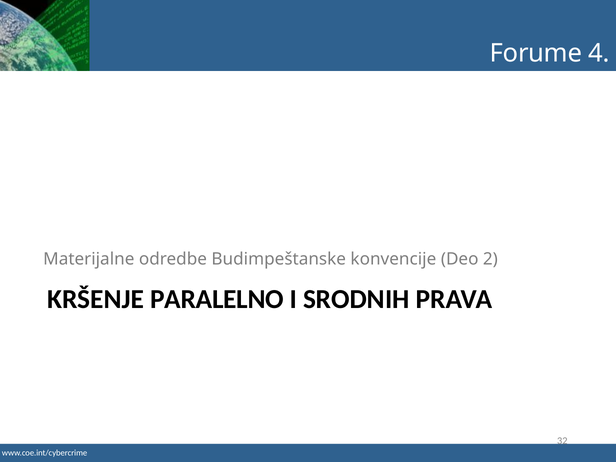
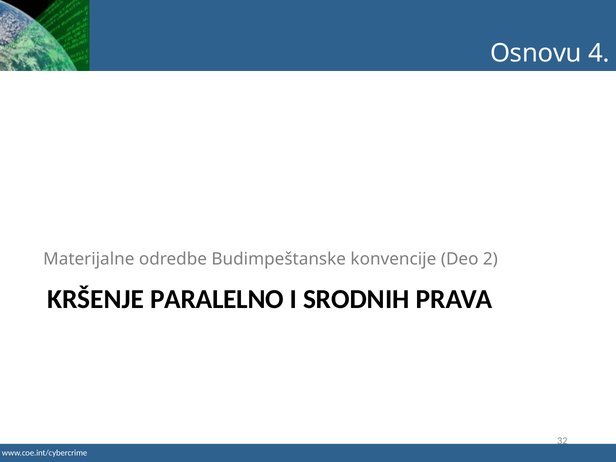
Forume: Forume -> Osnovu
